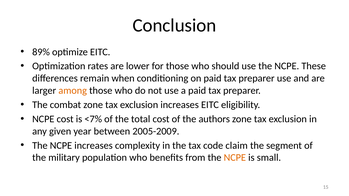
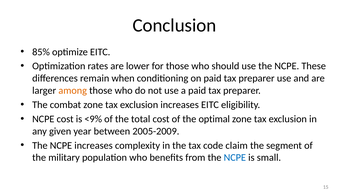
89%: 89% -> 85%
<7%: <7% -> <9%
authors: authors -> optimal
NCPE at (235, 158) colour: orange -> blue
